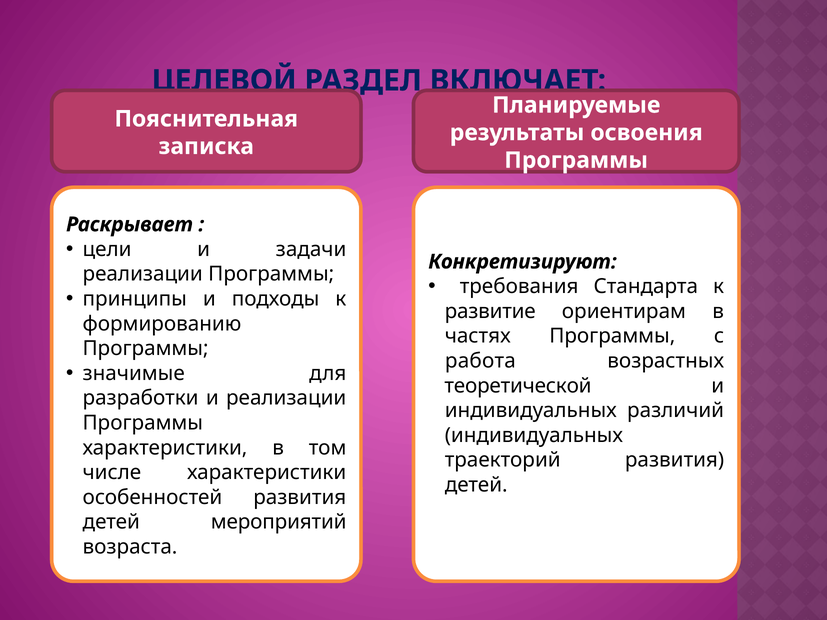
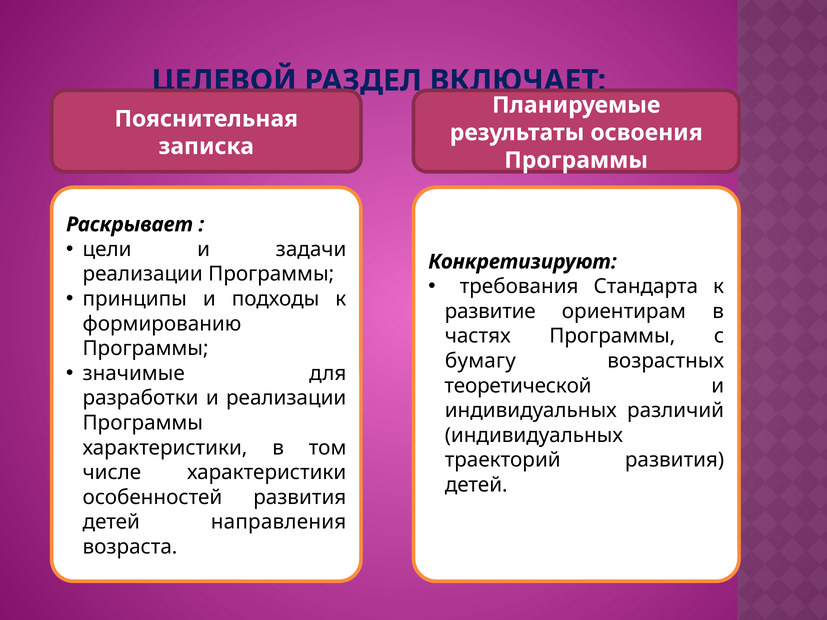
работа: работа -> бумагу
мероприятий: мероприятий -> направления
